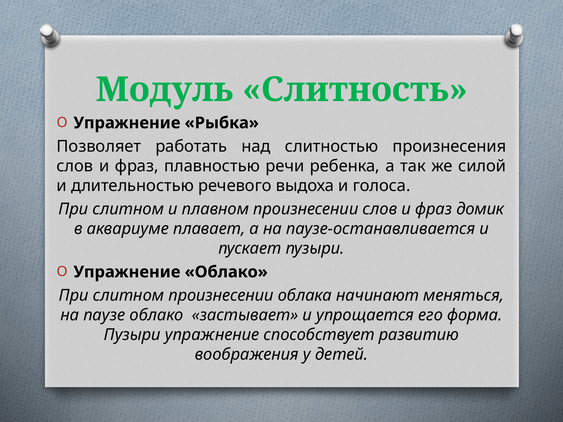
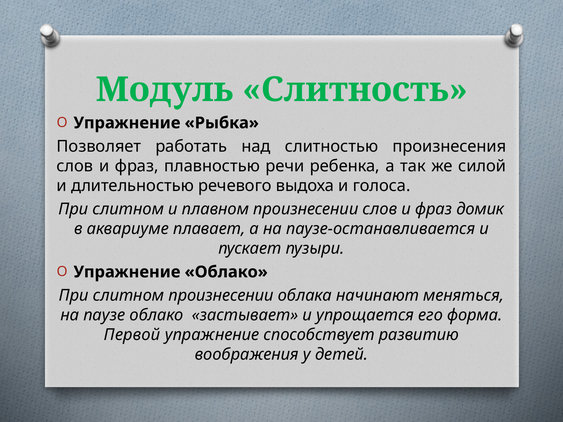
Пузыри at (132, 335): Пузыри -> Первой
